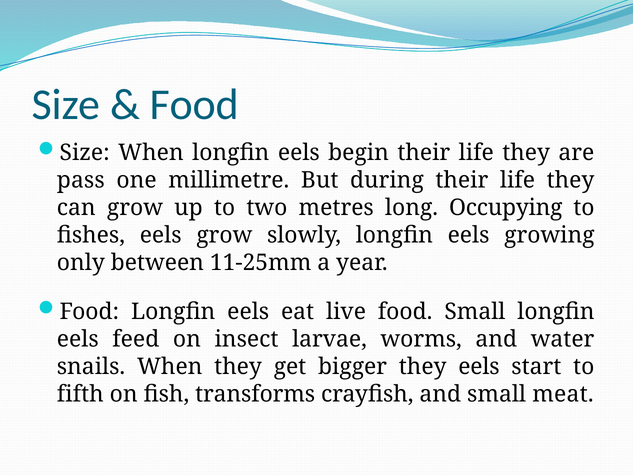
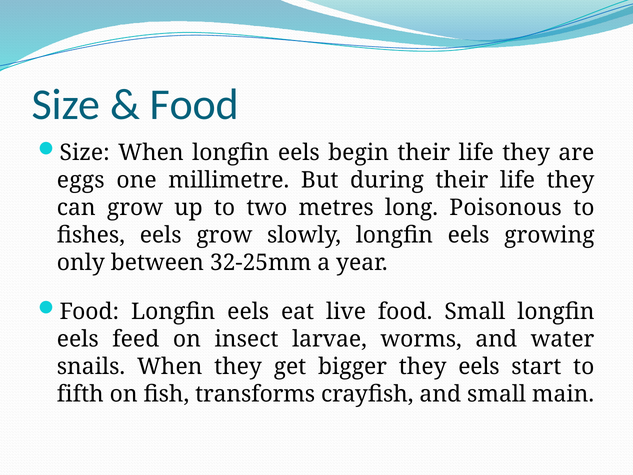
pass: pass -> eggs
Occupying: Occupying -> Poisonous
11-25mm: 11-25mm -> 32-25mm
meat: meat -> main
